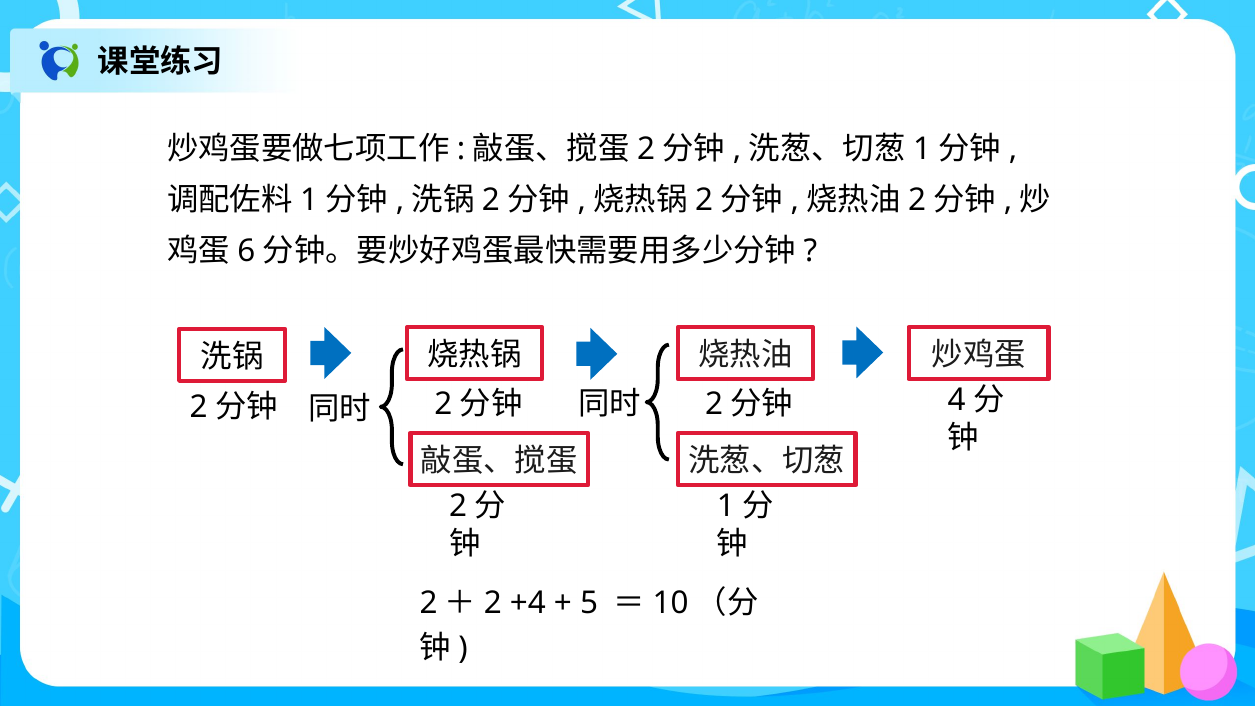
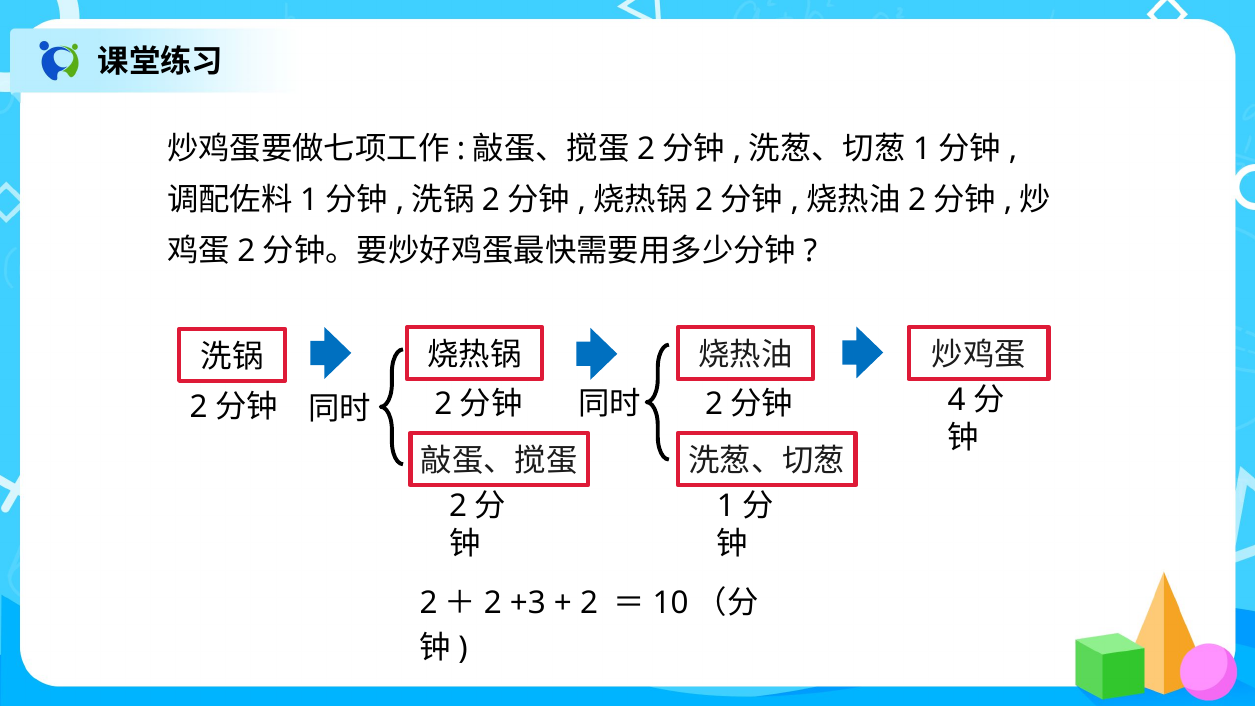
6 at (246, 252): 6 -> 2
+4: +4 -> +3
5 at (589, 603): 5 -> 2
